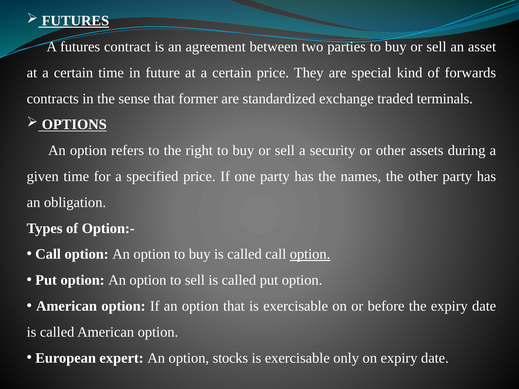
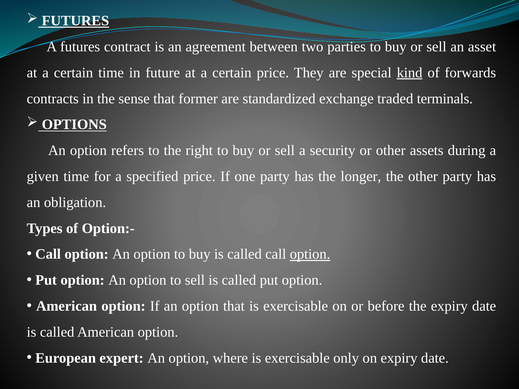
kind underline: none -> present
names: names -> longer
stocks: stocks -> where
